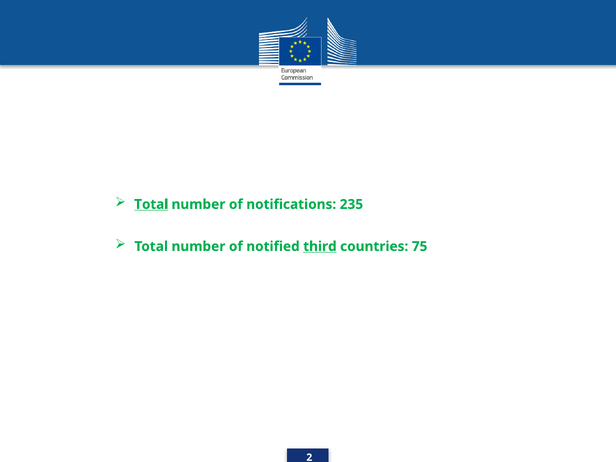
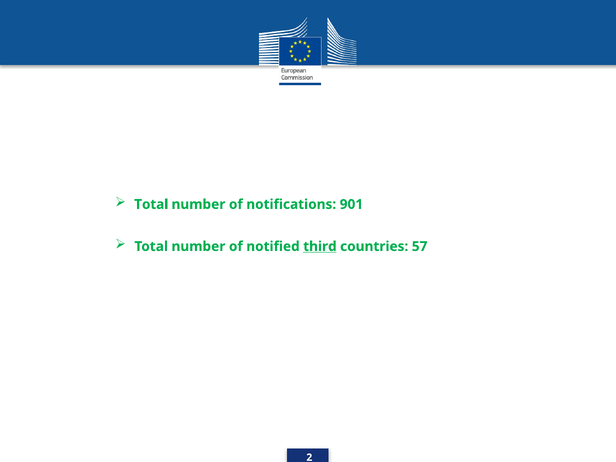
Total at (151, 204) underline: present -> none
235: 235 -> 901
75: 75 -> 57
